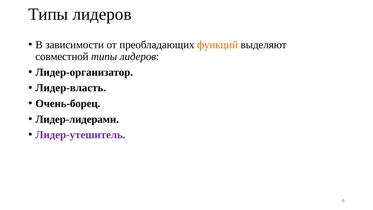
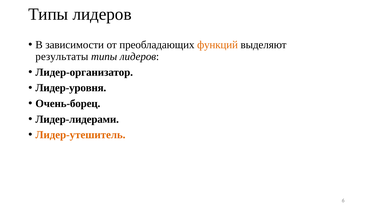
совместной: совместной -> результаты
Лидер-власть: Лидер-власть -> Лидер-уровня
Лидер-утешитель colour: purple -> orange
